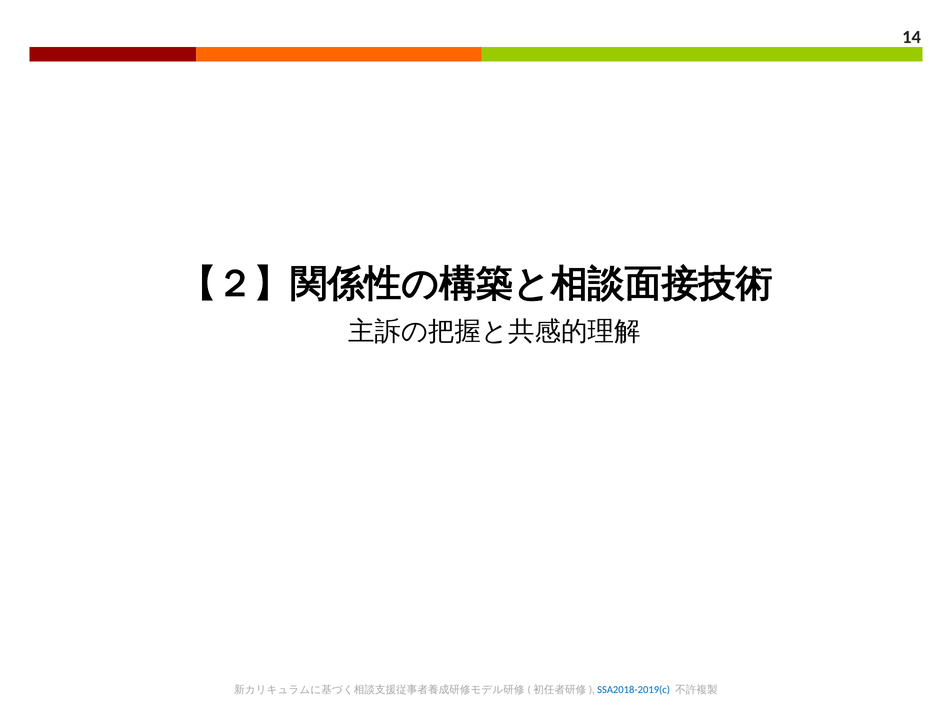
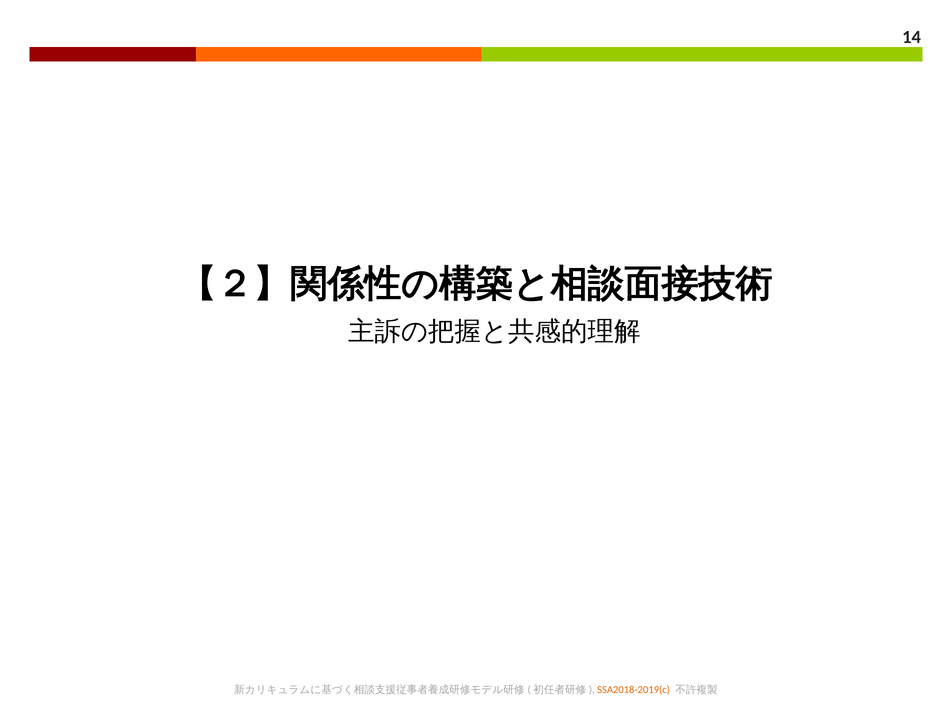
SSA2018-2019(c colour: blue -> orange
